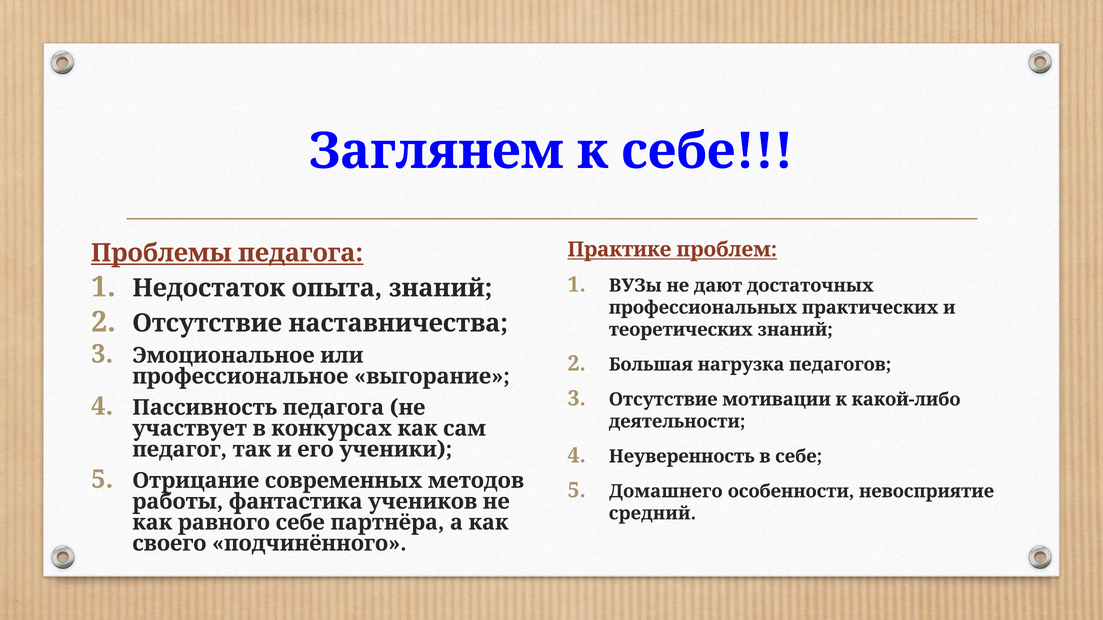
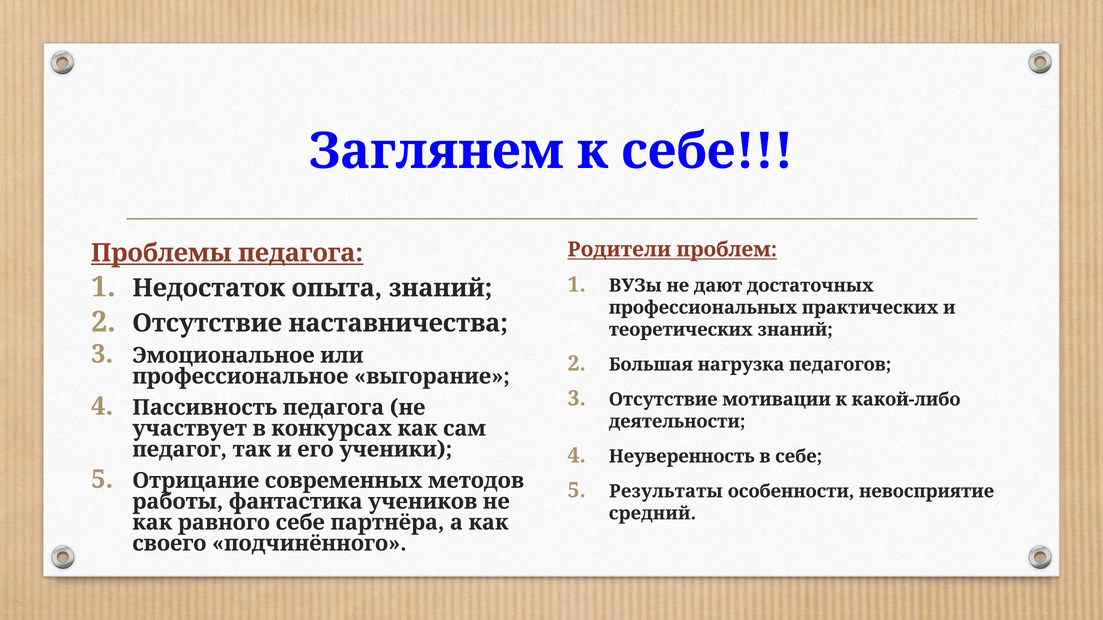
Практике: Практике -> Родители
Домашнего: Домашнего -> Результаты
